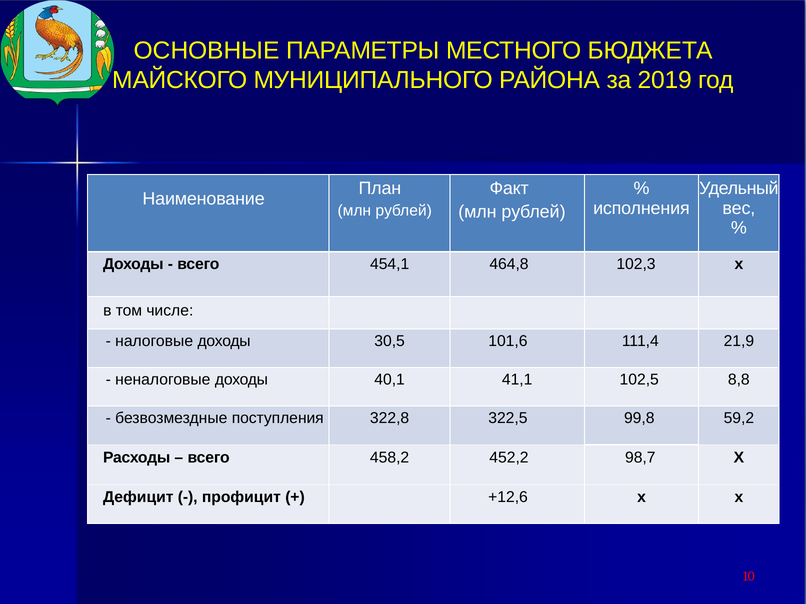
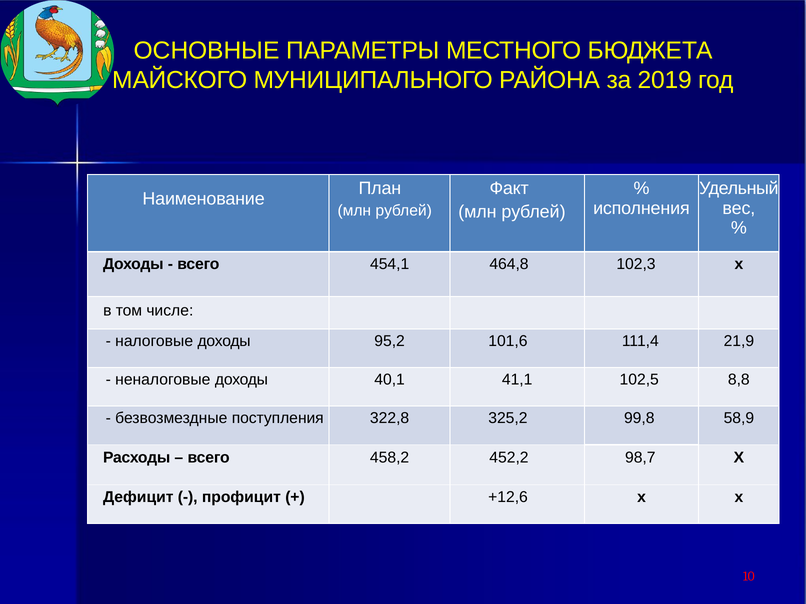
30,5: 30,5 -> 95,2
322,5: 322,5 -> 325,2
59,2: 59,2 -> 58,9
